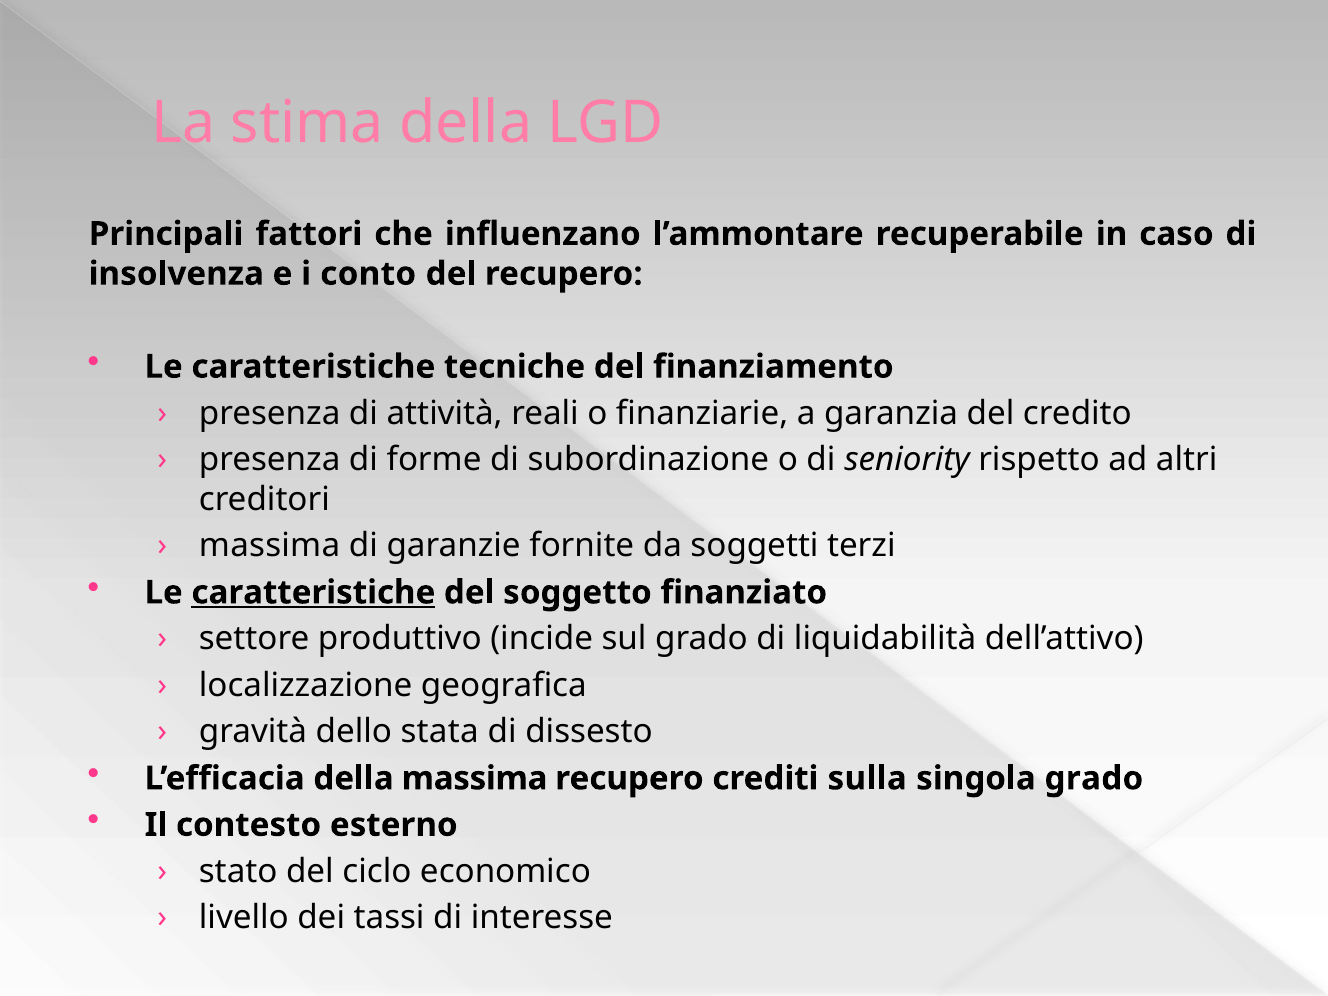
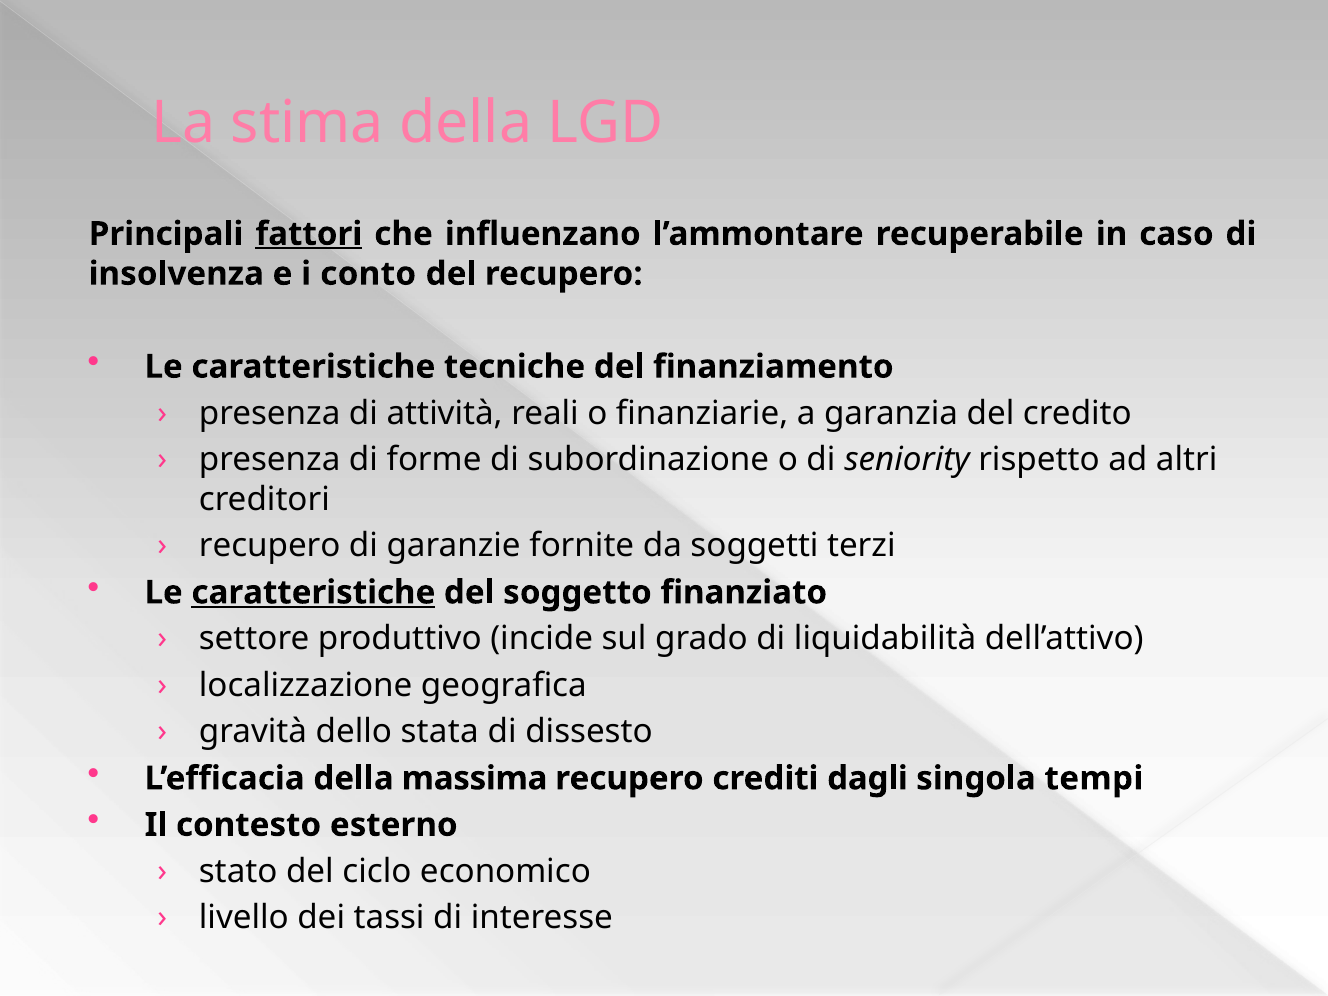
fattori underline: none -> present
massima at (270, 546): massima -> recupero
sulla: sulla -> dagli
singola grado: grado -> tempi
